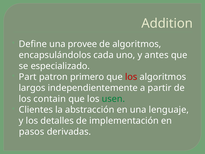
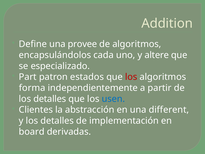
antes: antes -> altere
primero: primero -> estados
largos: largos -> forma
contain at (50, 99): contain -> detalles
usen colour: green -> blue
lenguaje: lenguaje -> different
pasos: pasos -> board
